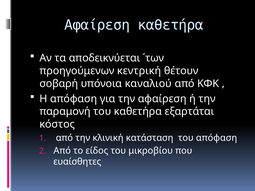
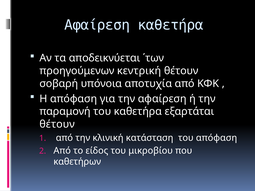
καναλιού: καναλιού -> αποτυχία
κόστος at (57, 124): κόστος -> θέτουν
ευαίσθητες: ευαίσθητες -> καθετήρων
